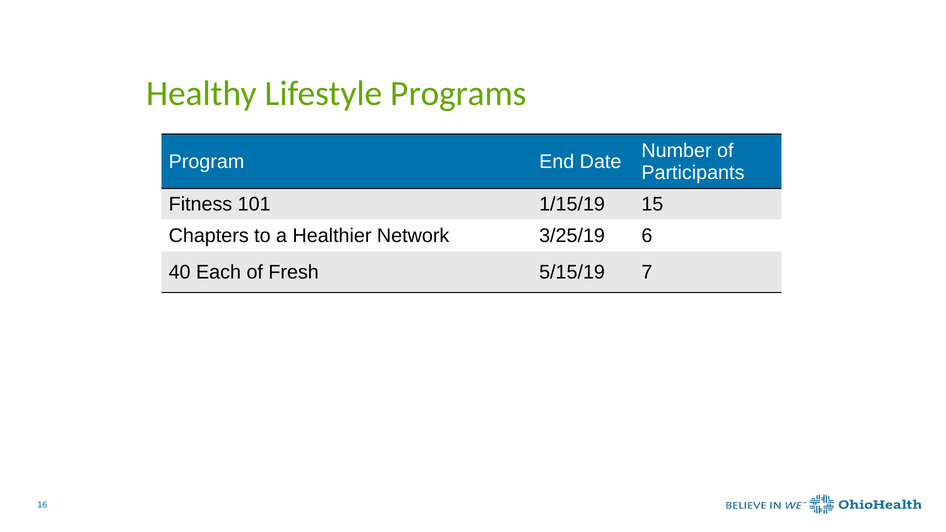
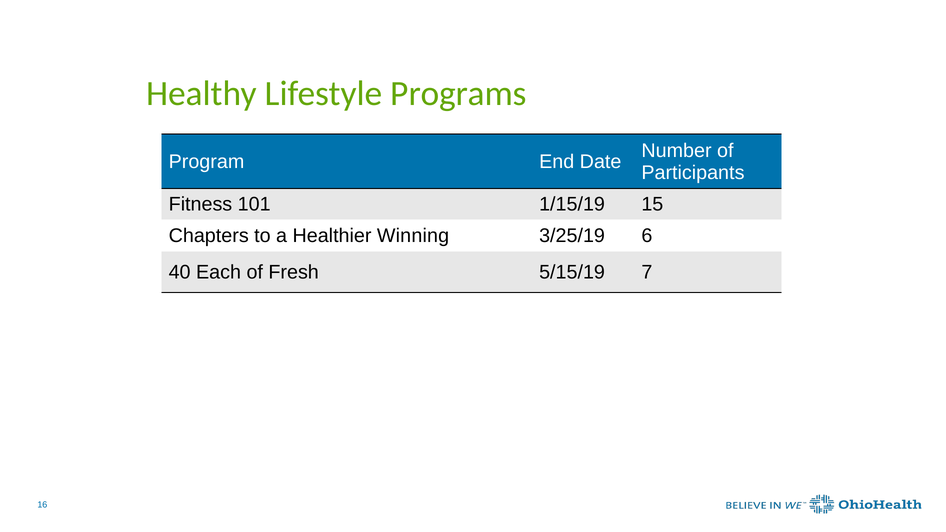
Network: Network -> Winning
